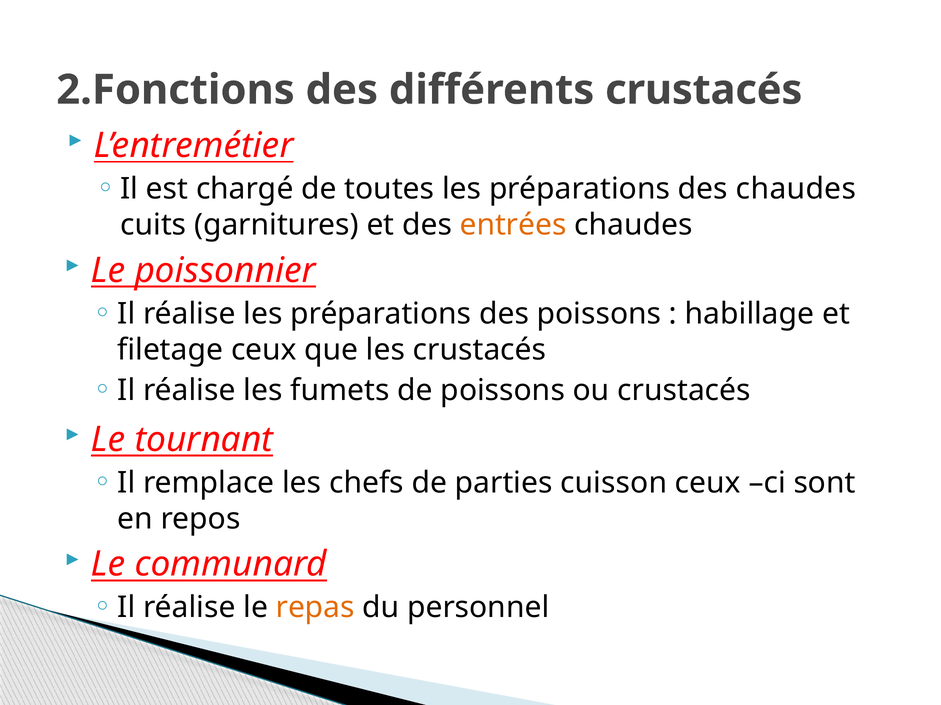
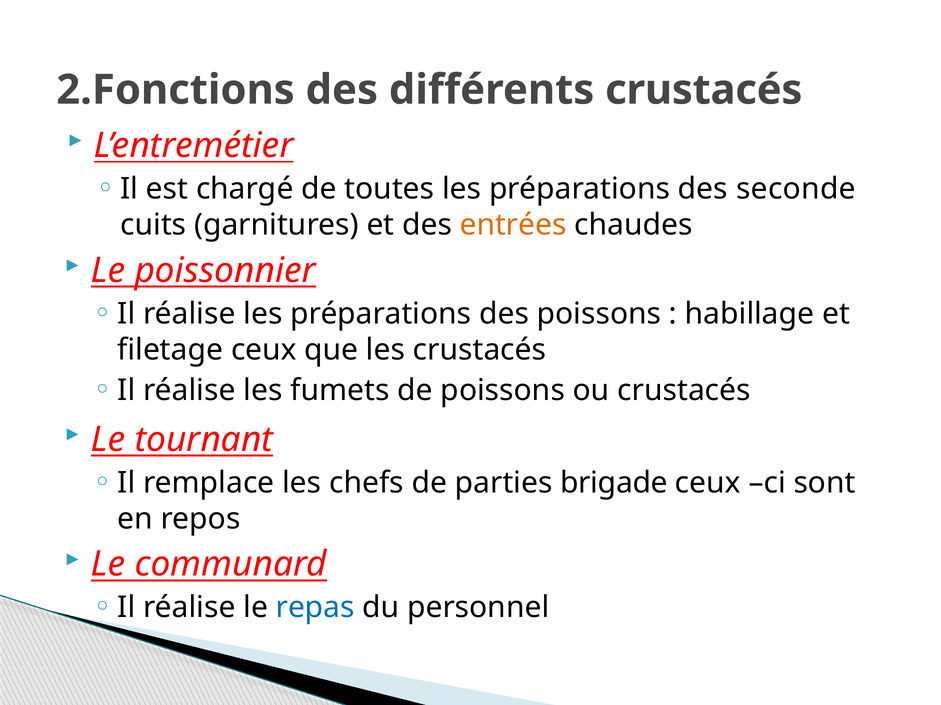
des chaudes: chaudes -> seconde
cuisson: cuisson -> brigade
repas colour: orange -> blue
